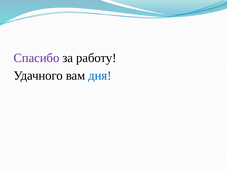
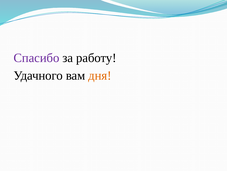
дня colour: blue -> orange
